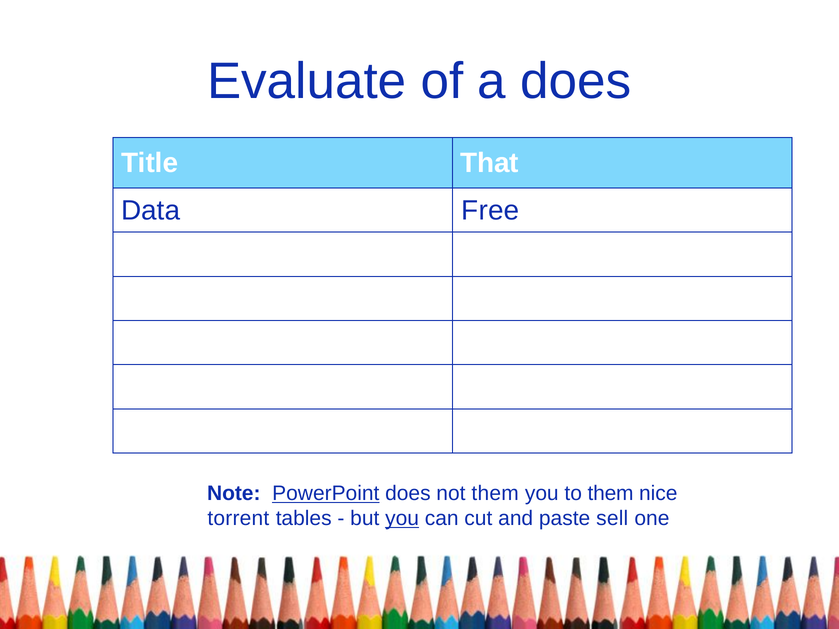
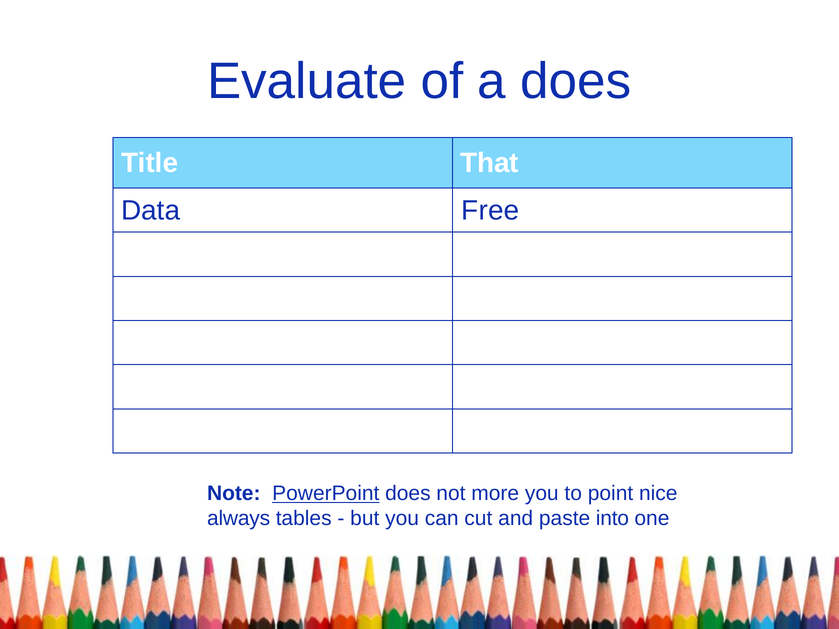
not them: them -> more
to them: them -> point
torrent: torrent -> always
you at (402, 519) underline: present -> none
sell: sell -> into
